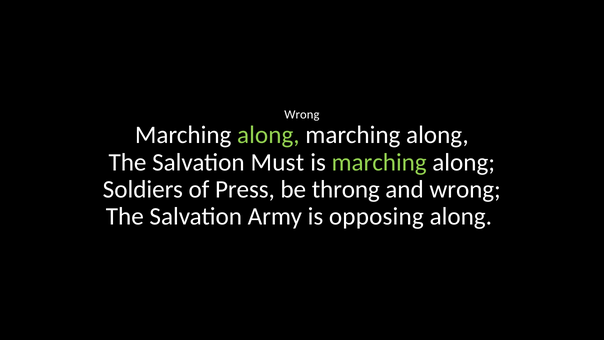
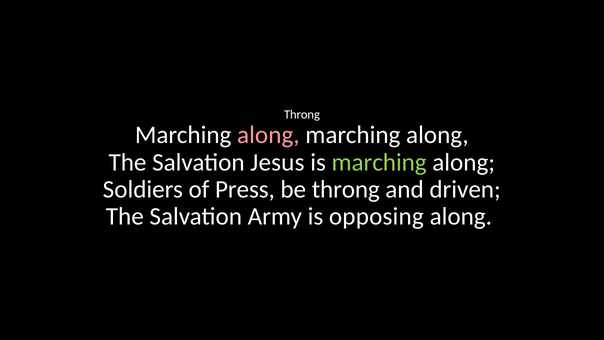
Wrong at (302, 115): Wrong -> Throng
along at (268, 135) colour: light green -> pink
Must: Must -> Jesus
and wrong: wrong -> driven
